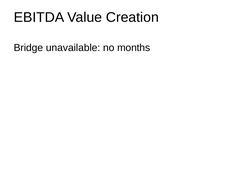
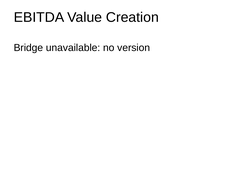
months: months -> version
